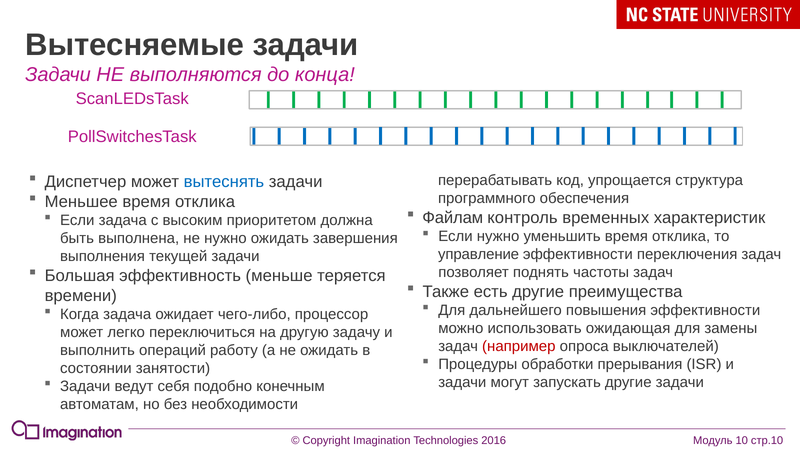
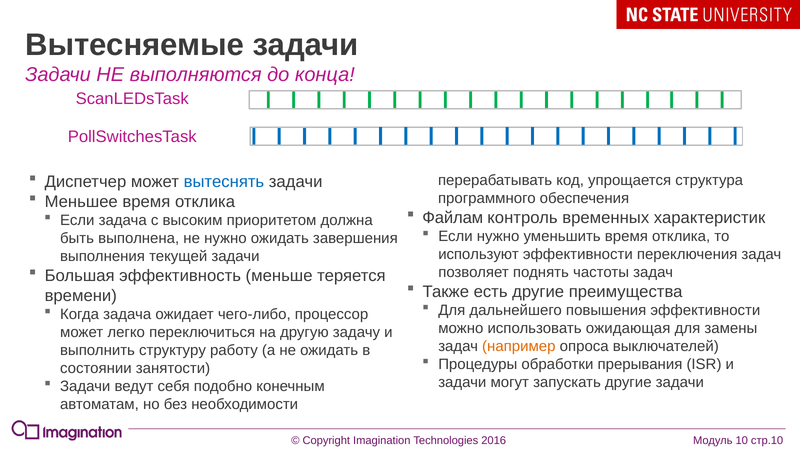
управление: управление -> используют
например colour: red -> orange
операций: операций -> структуру
